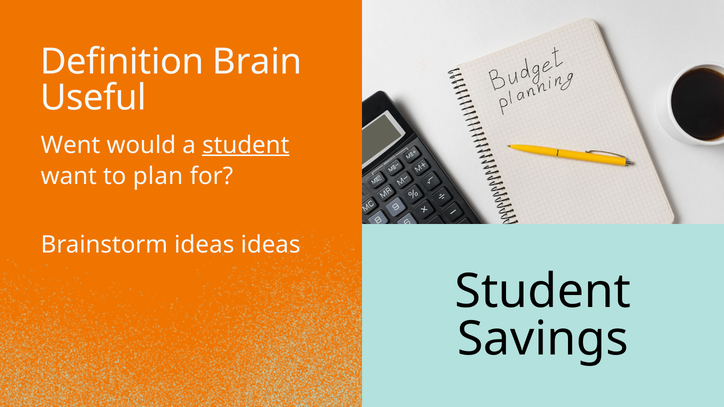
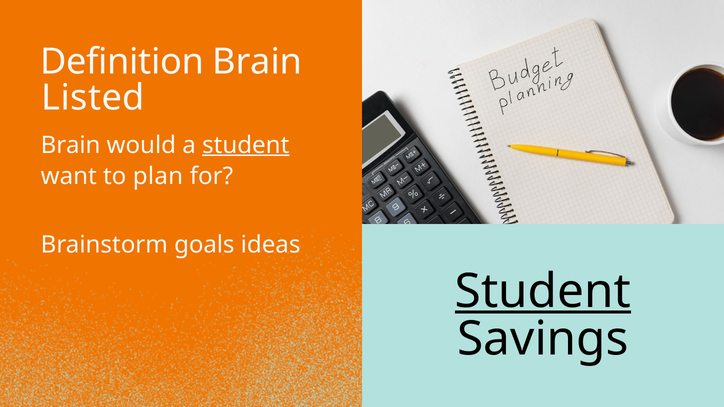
Useful: Useful -> Listed
Went at (71, 145): Went -> Brain
Brainstorm ideas: ideas -> goals
Student at (543, 292) underline: none -> present
